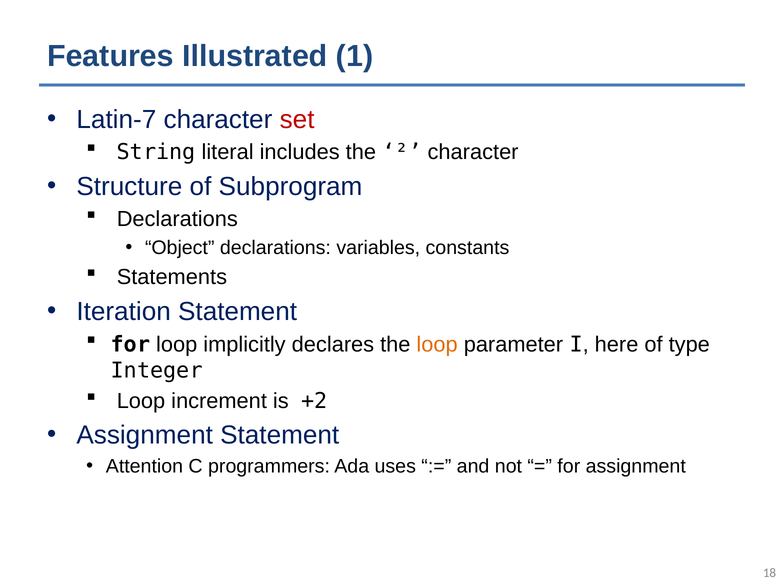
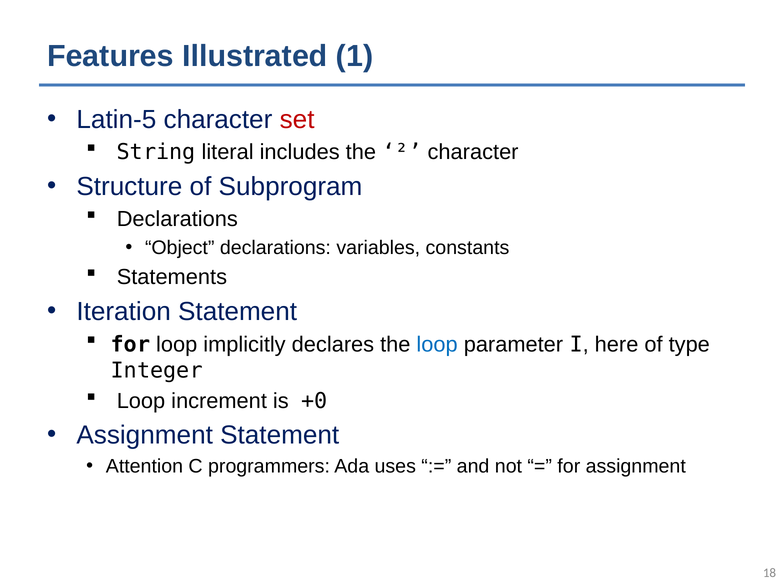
Latin-7: Latin-7 -> Latin-5
loop at (437, 344) colour: orange -> blue
+2: +2 -> +0
